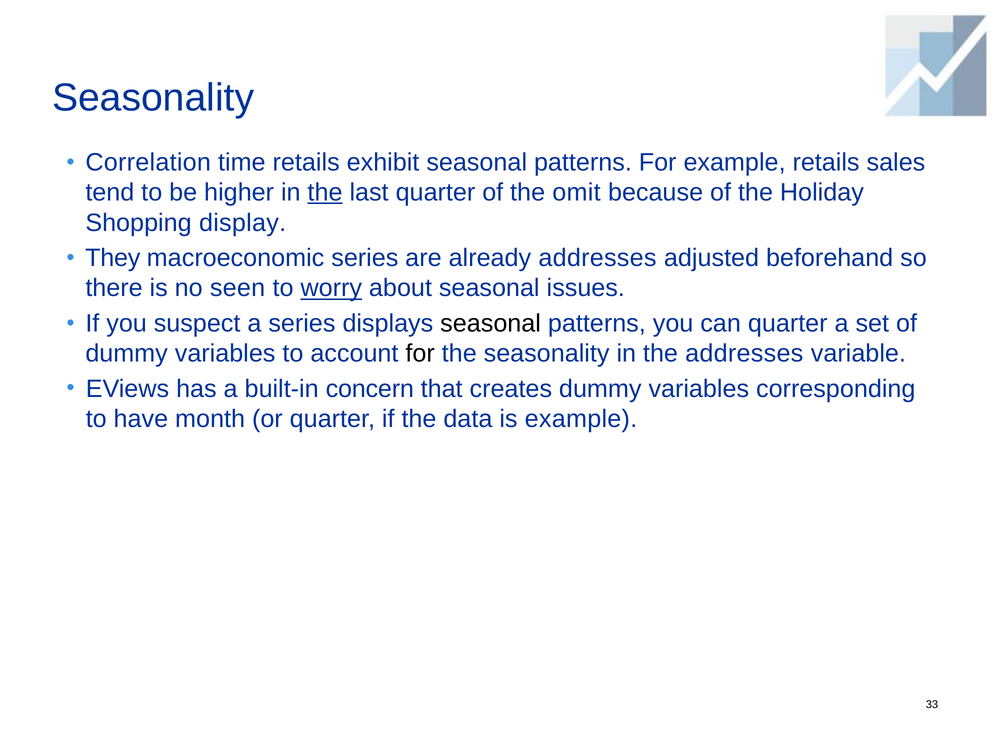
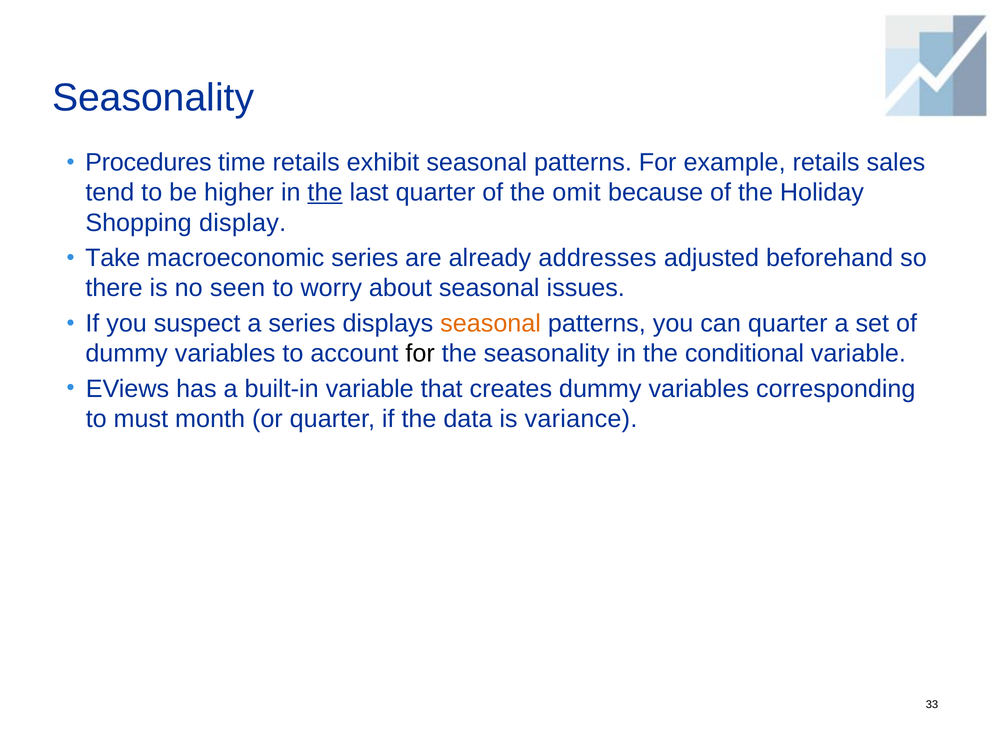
Correlation: Correlation -> Procedures
They: They -> Take
worry underline: present -> none
seasonal at (491, 324) colour: black -> orange
the addresses: addresses -> conditional
built-in concern: concern -> variable
have: have -> must
is example: example -> variance
